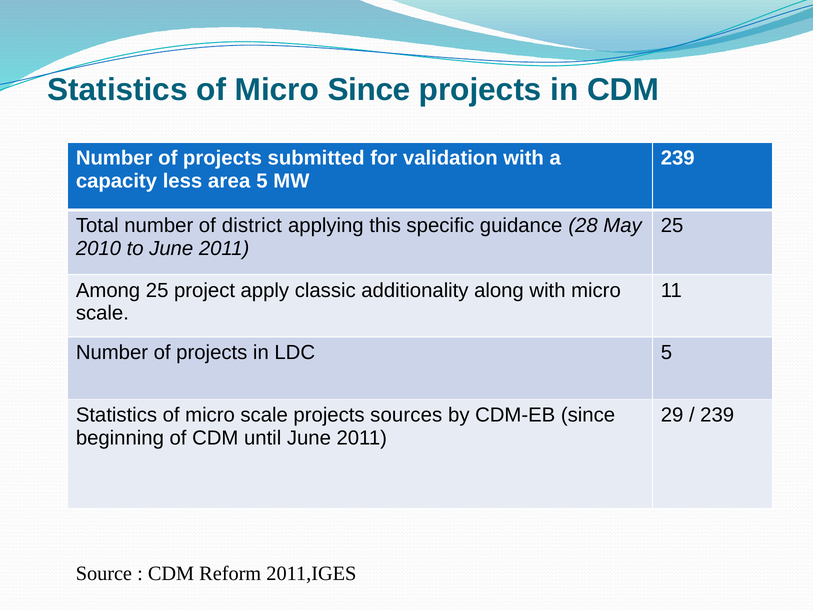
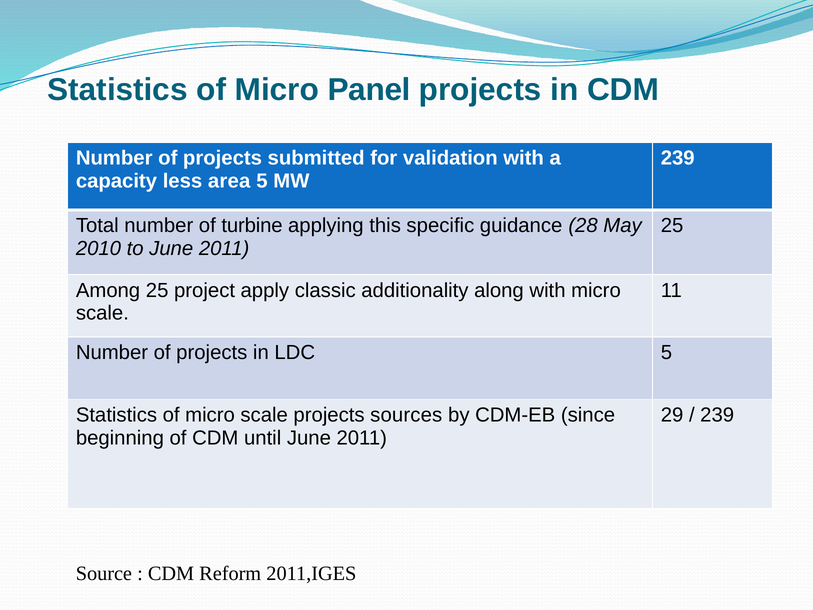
Micro Since: Since -> Panel
district: district -> turbine
